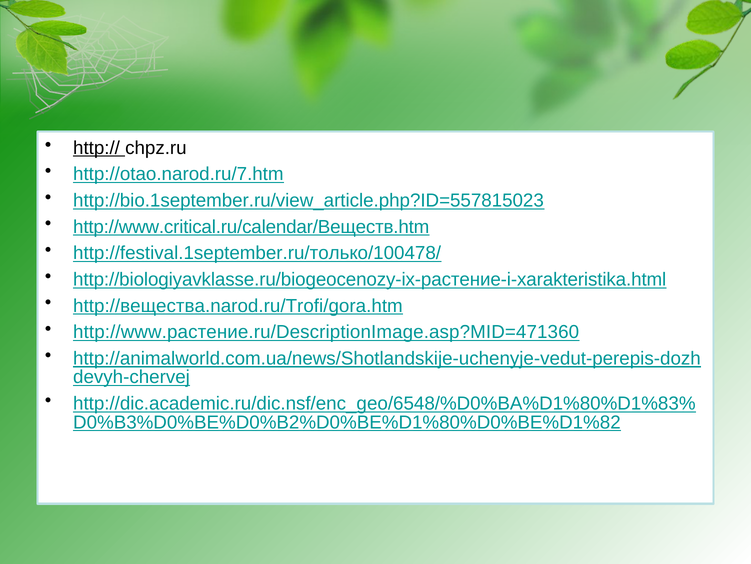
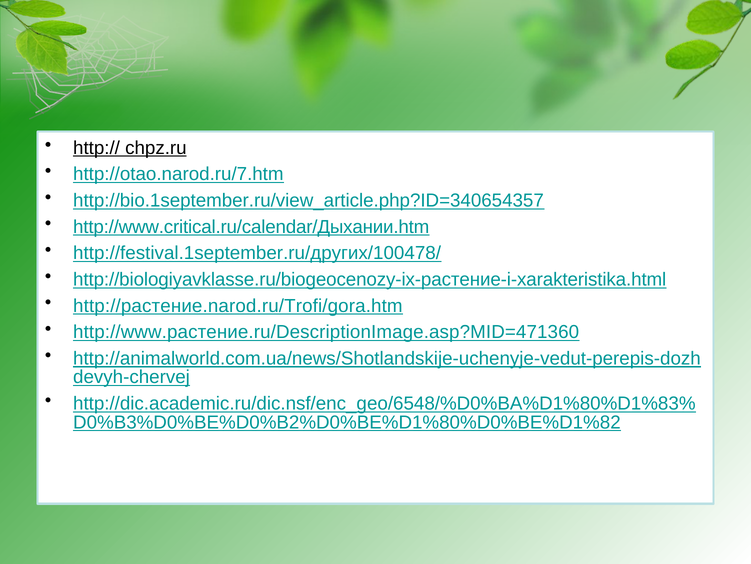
chpz.ru underline: none -> present
http://bio.1september.ru/view_article.php?ID=557815023: http://bio.1september.ru/view_article.php?ID=557815023 -> http://bio.1september.ru/view_article.php?ID=340654357
http://www.critical.ru/calendar/Веществ.htm: http://www.critical.ru/calendar/Веществ.htm -> http://www.critical.ru/calendar/Дыхании.htm
http://festival.1september.ru/только/100478/: http://festival.1september.ru/только/100478/ -> http://festival.1september.ru/других/100478/
http://вещества.narod.ru/Trofi/gora.htm: http://вещества.narod.ru/Trofi/gora.htm -> http://растение.narod.ru/Trofi/gora.htm
